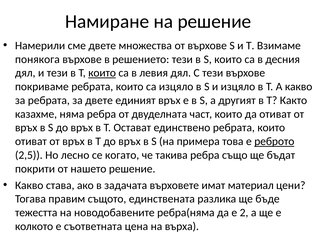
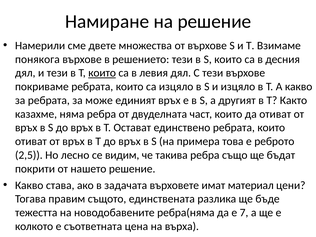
за двете: двете -> може
реброто underline: present -> none
когато: когато -> видим
2: 2 -> 7
